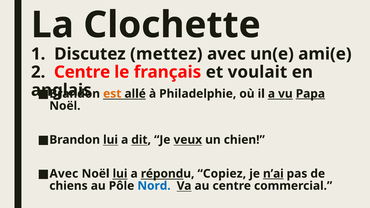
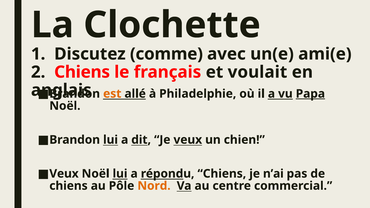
mettez: mettez -> comme
2 Centre: Centre -> Chiens
Avec at (64, 174): Avec -> Veux
répondu Copiez: Copiez -> Chiens
n’ai underline: present -> none
Nord colour: blue -> orange
